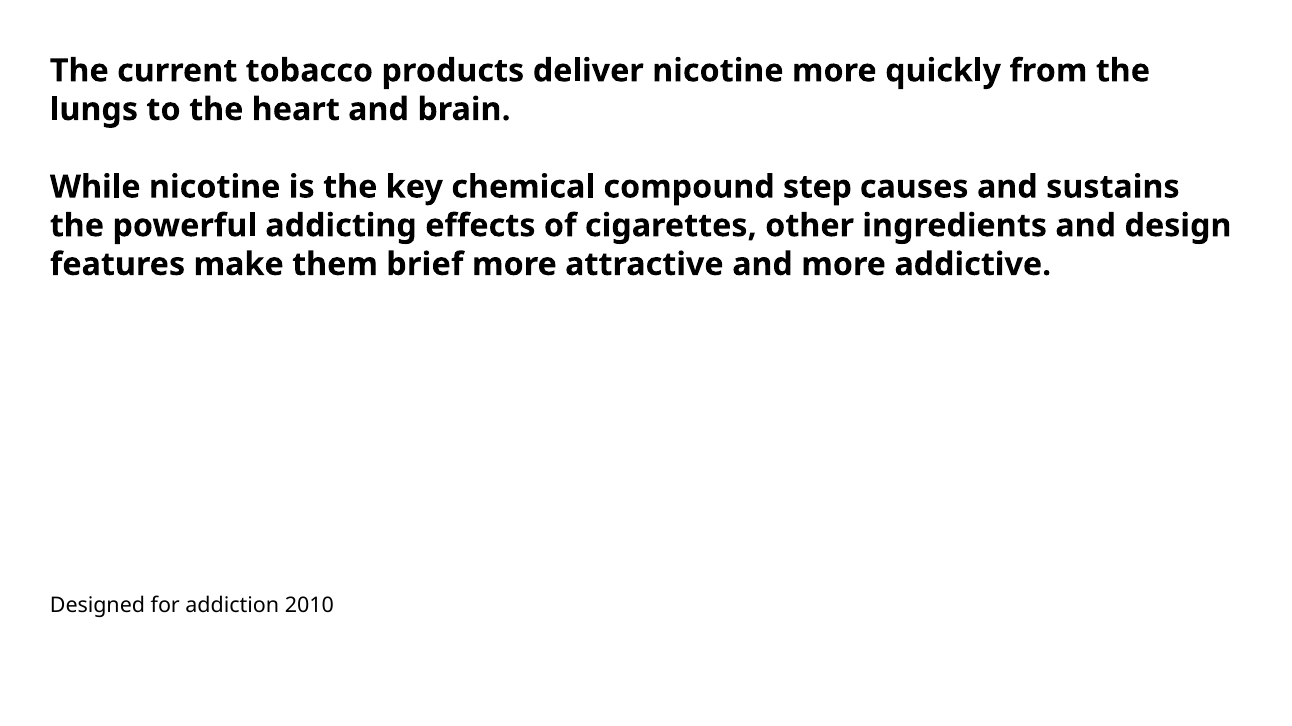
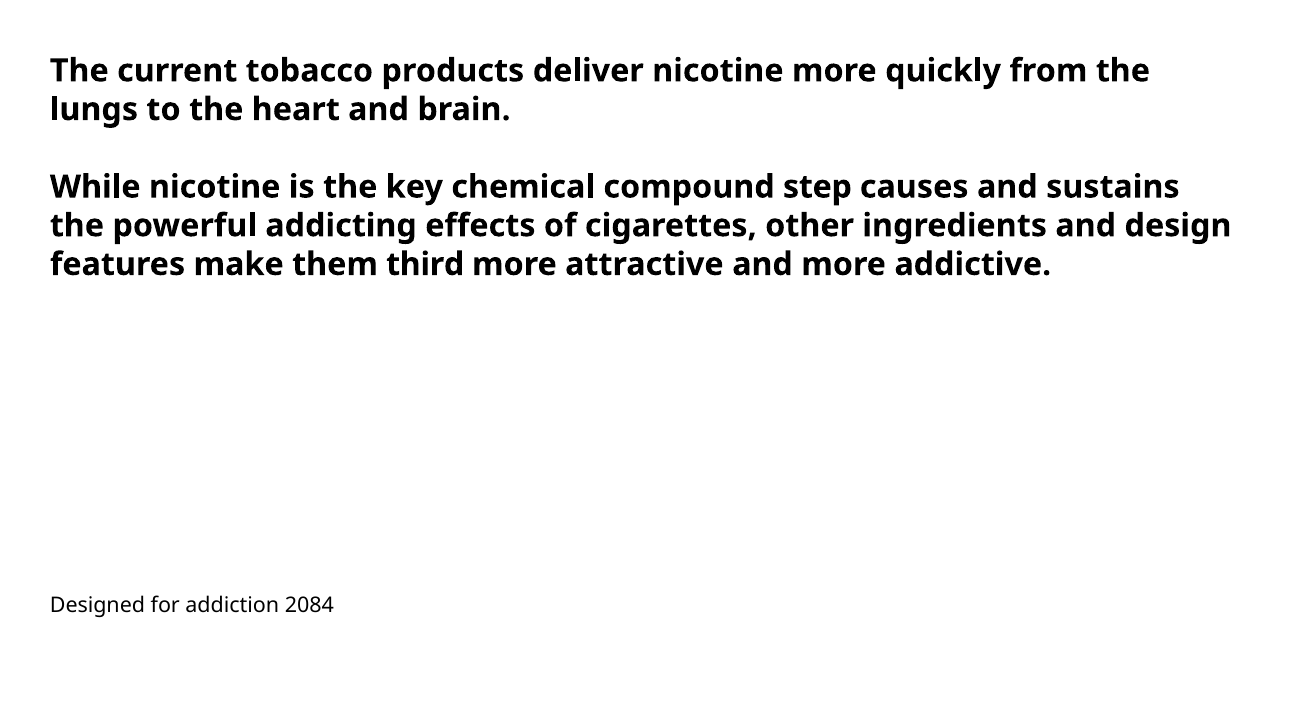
brief: brief -> third
2010: 2010 -> 2084
